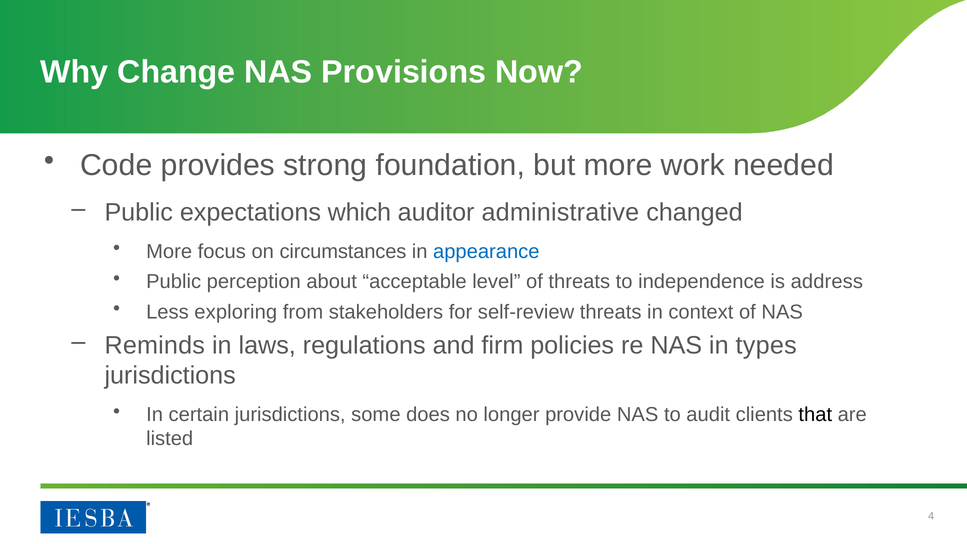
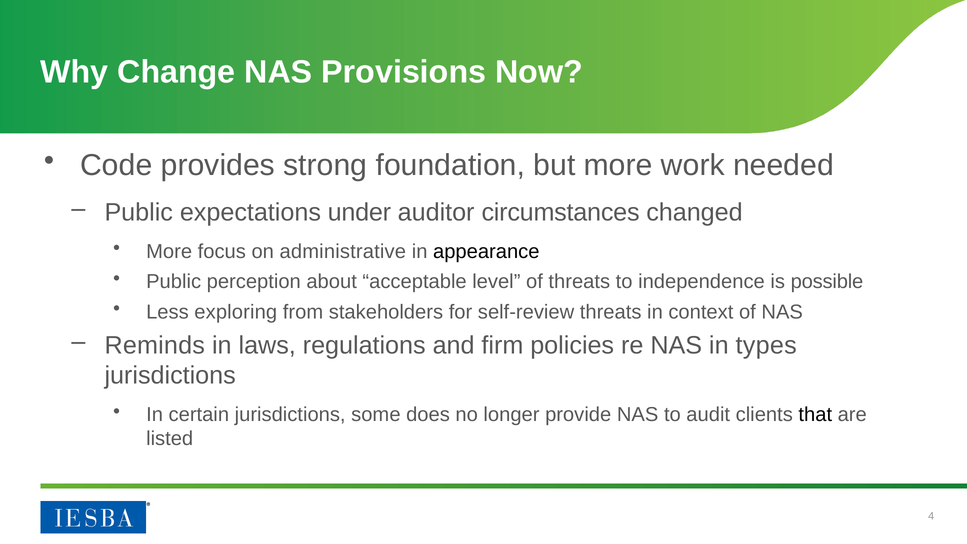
which: which -> under
administrative: administrative -> circumstances
circumstances: circumstances -> administrative
appearance colour: blue -> black
address: address -> possible
